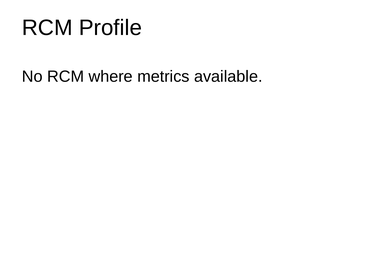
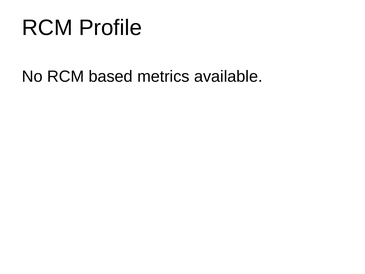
where: where -> based
